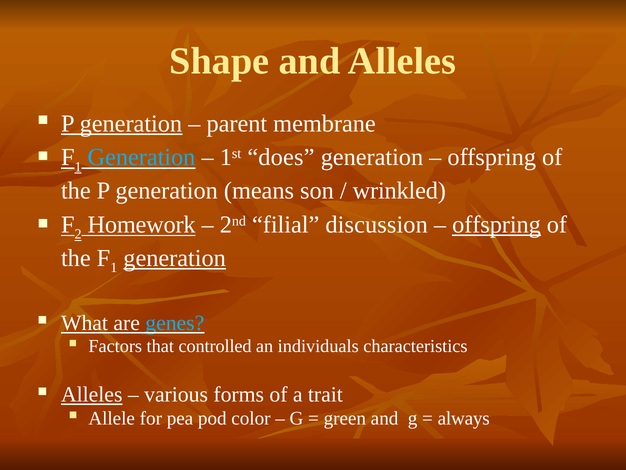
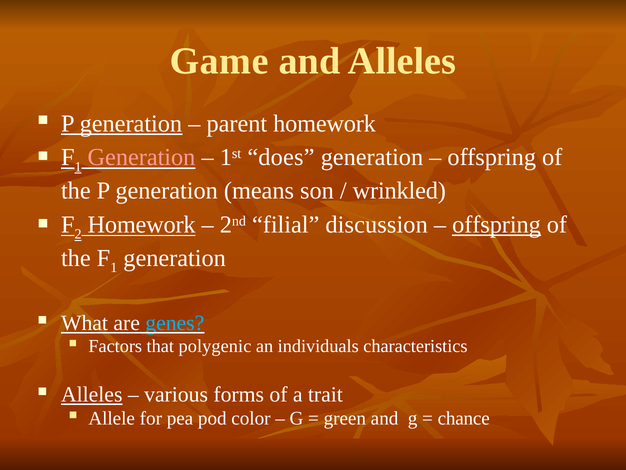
Shape: Shape -> Game
parent membrane: membrane -> homework
Generation at (141, 157) colour: light blue -> pink
generation at (175, 258) underline: present -> none
controlled: controlled -> polygenic
always: always -> chance
